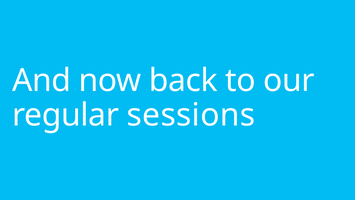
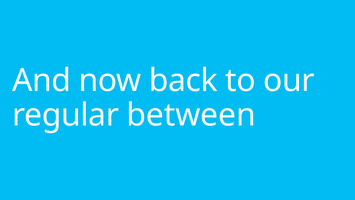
sessions: sessions -> between
